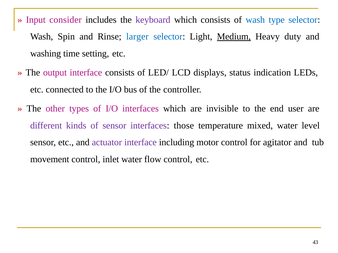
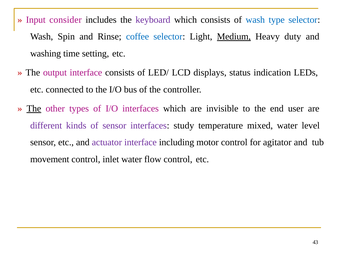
larger: larger -> coffee
The at (34, 109) underline: none -> present
those: those -> study
